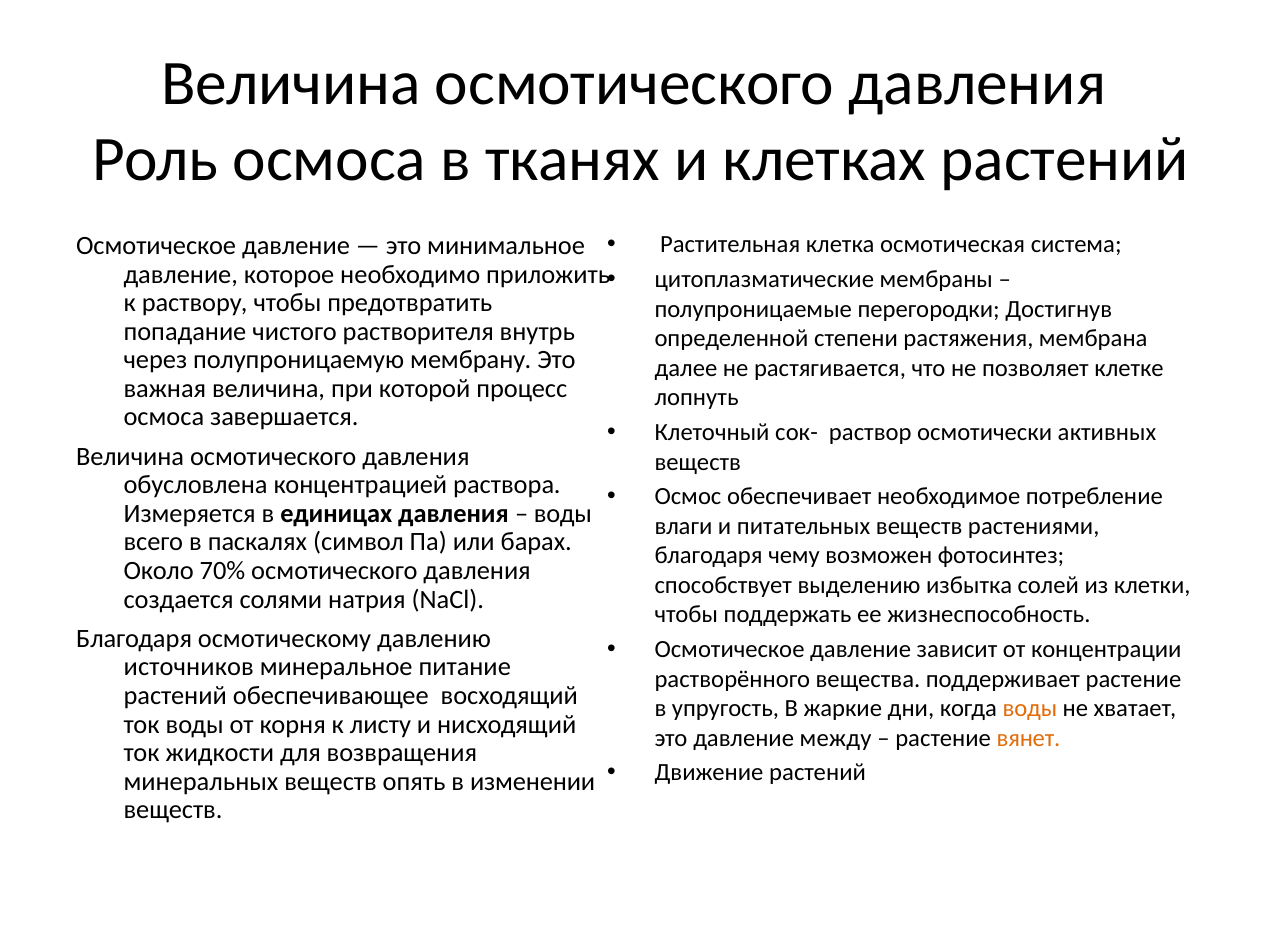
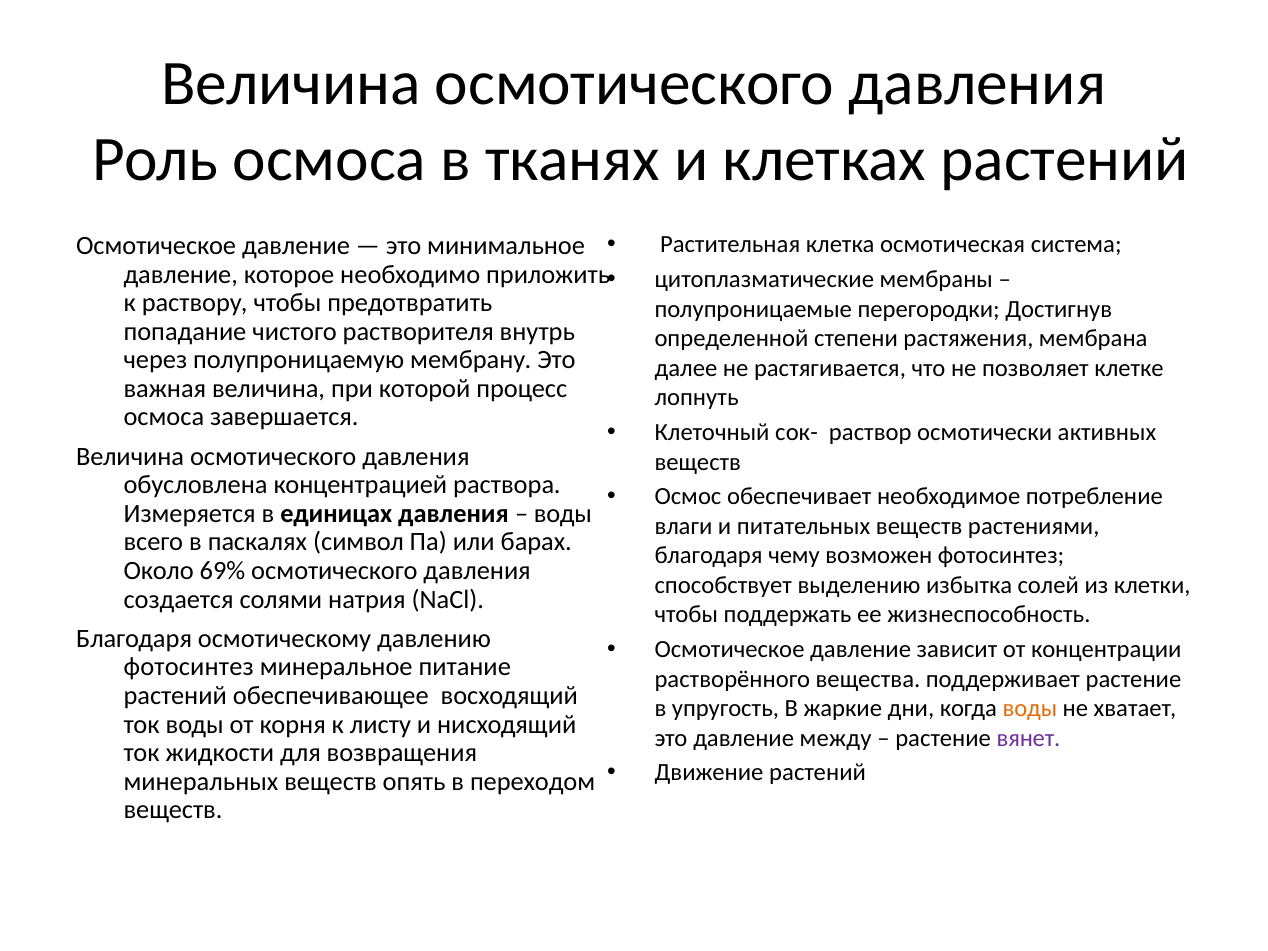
70%: 70% -> 69%
источников at (189, 667): источников -> фотосинтез
вянет colour: orange -> purple
изменении: изменении -> переходом
